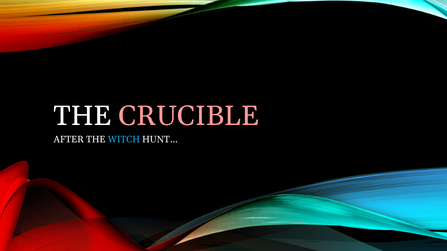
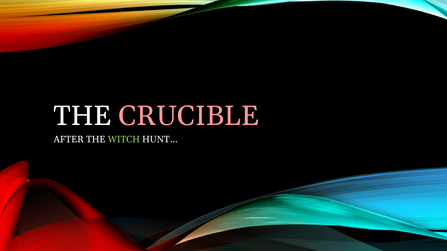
WITCH colour: light blue -> light green
